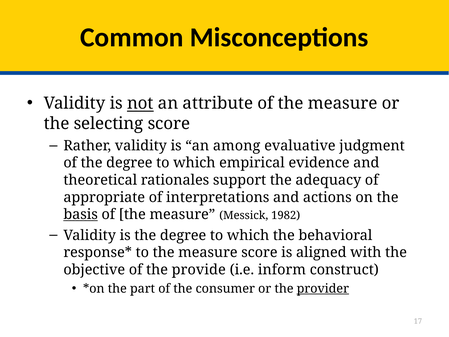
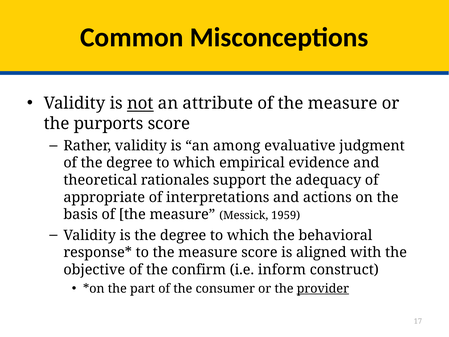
selecting: selecting -> purports
basis underline: present -> none
1982: 1982 -> 1959
provide: provide -> confirm
